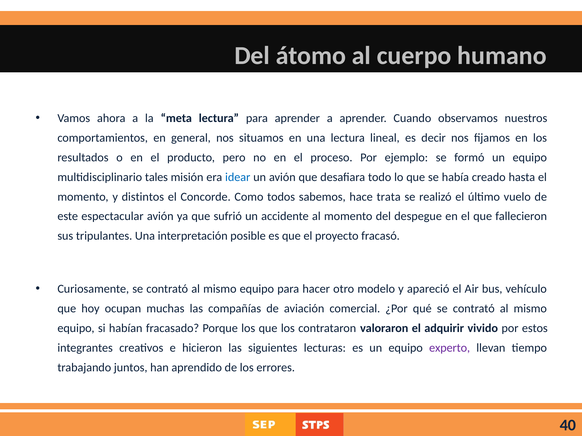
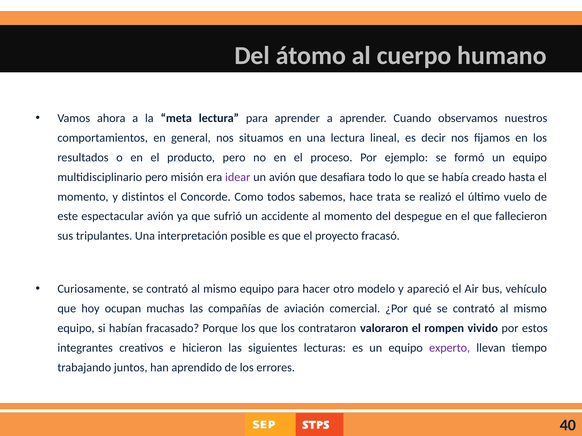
multidisciplinario tales: tales -> pero
idear colour: blue -> purple
adquirir: adquirir -> rompen
